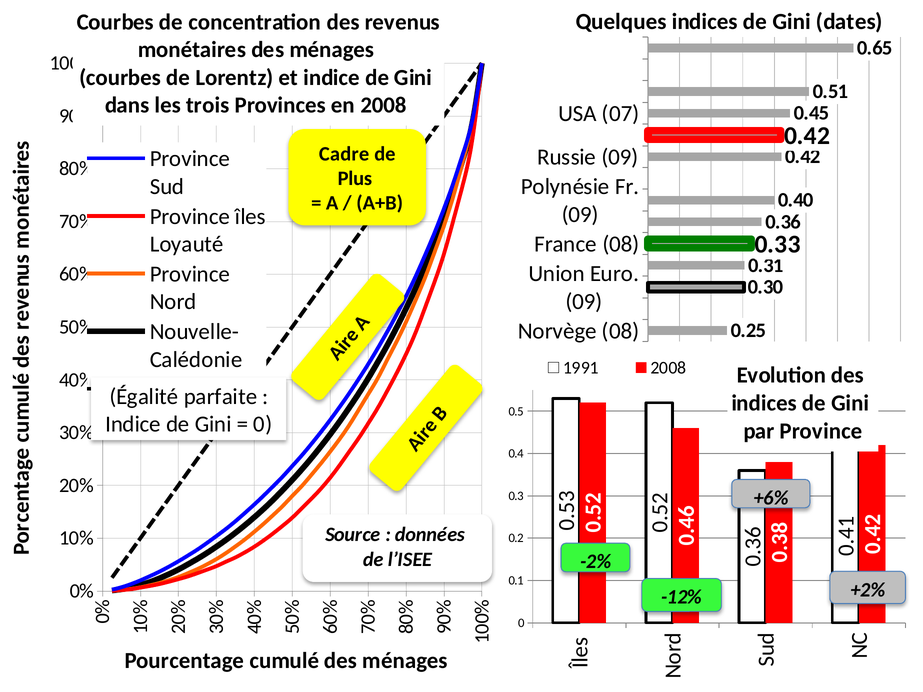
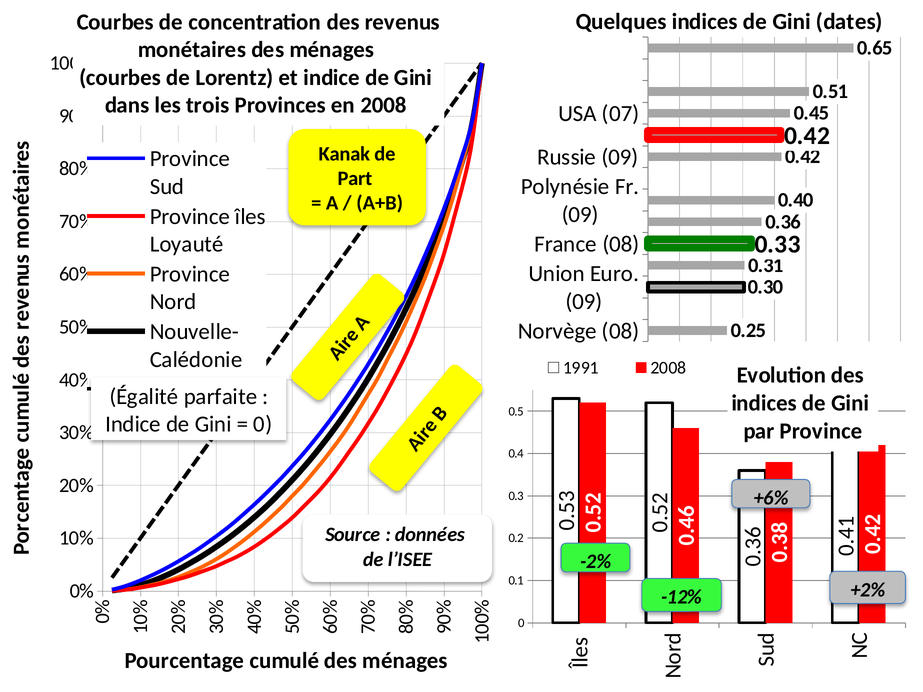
Cadre: Cadre -> Kanak
Plus: Plus -> Part
